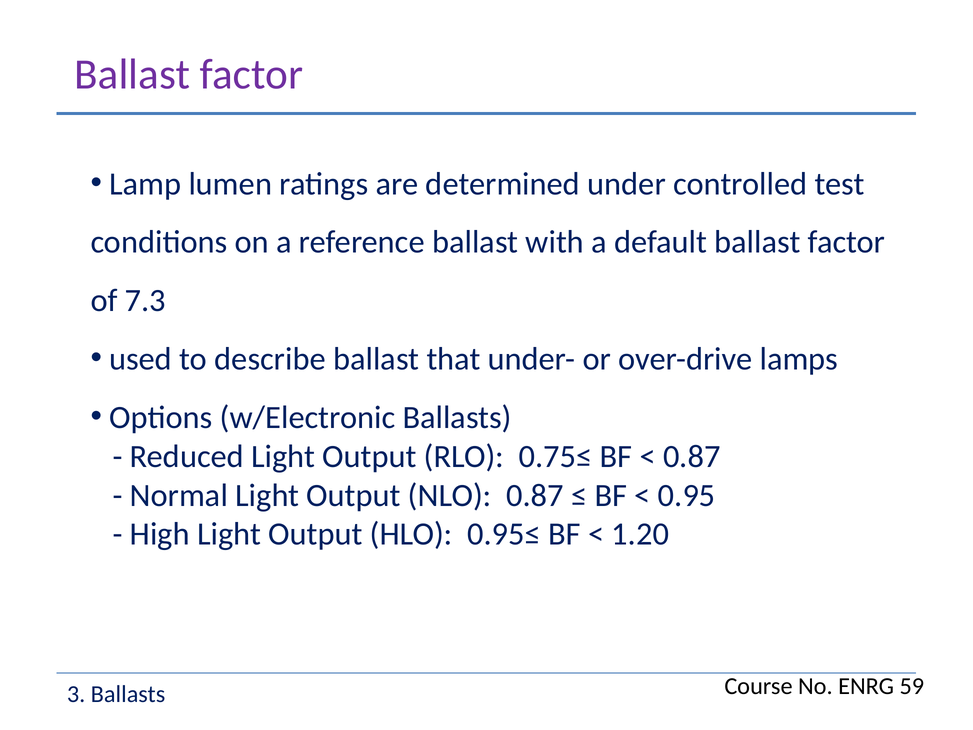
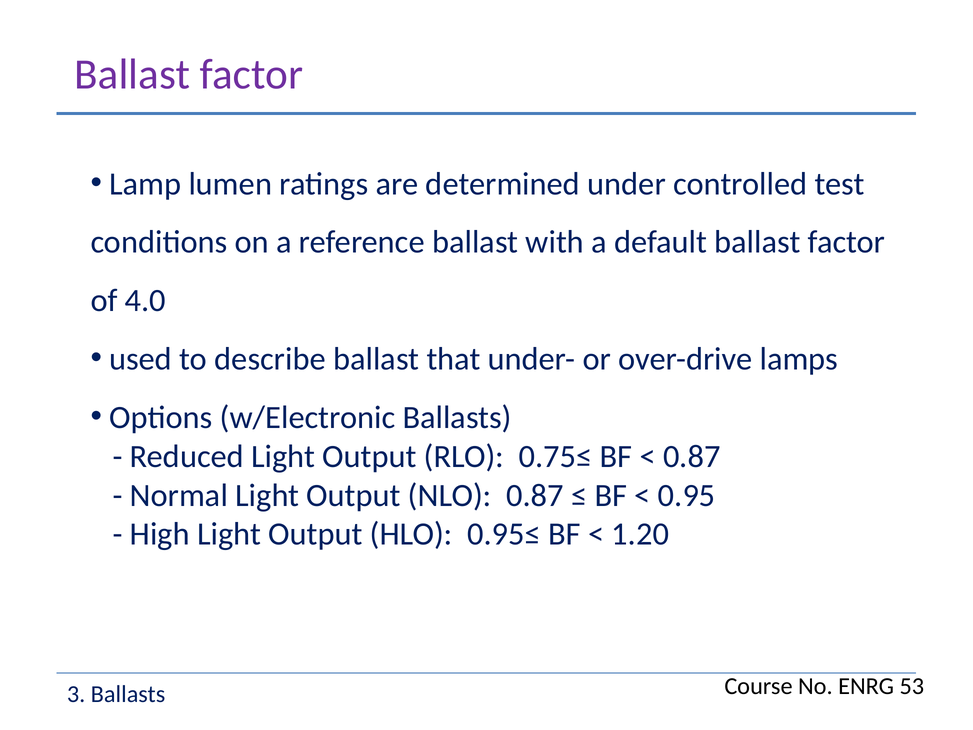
7.3: 7.3 -> 4.0
59: 59 -> 53
